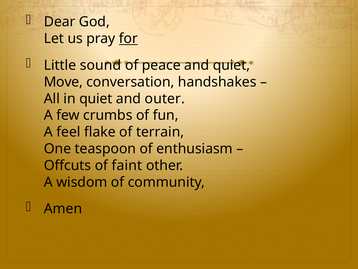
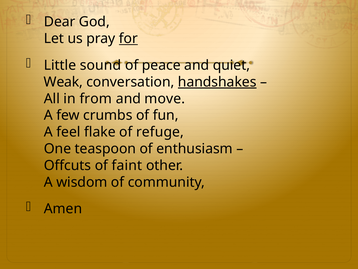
Move: Move -> Weak
handshakes underline: none -> present
in quiet: quiet -> from
outer: outer -> move
terrain: terrain -> refuge
